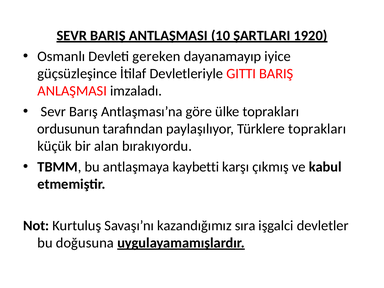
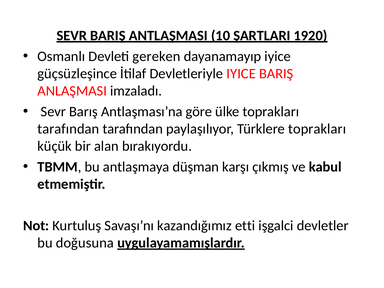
Devletleriyle GITTI: GITTI -> IYICE
ordusunun at (68, 129): ordusunun -> tarafından
kaybetti: kaybetti -> düşman
sıra: sıra -> etti
